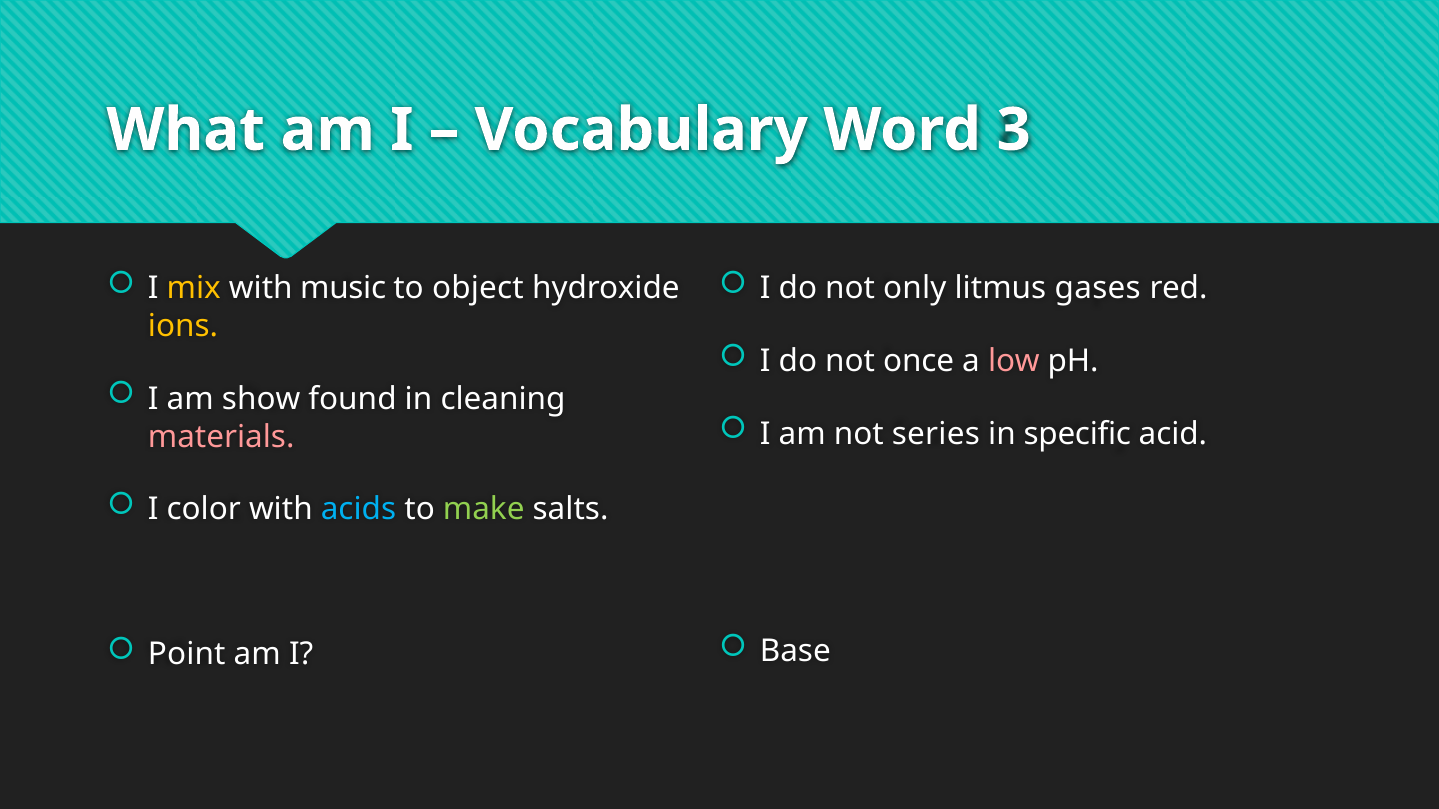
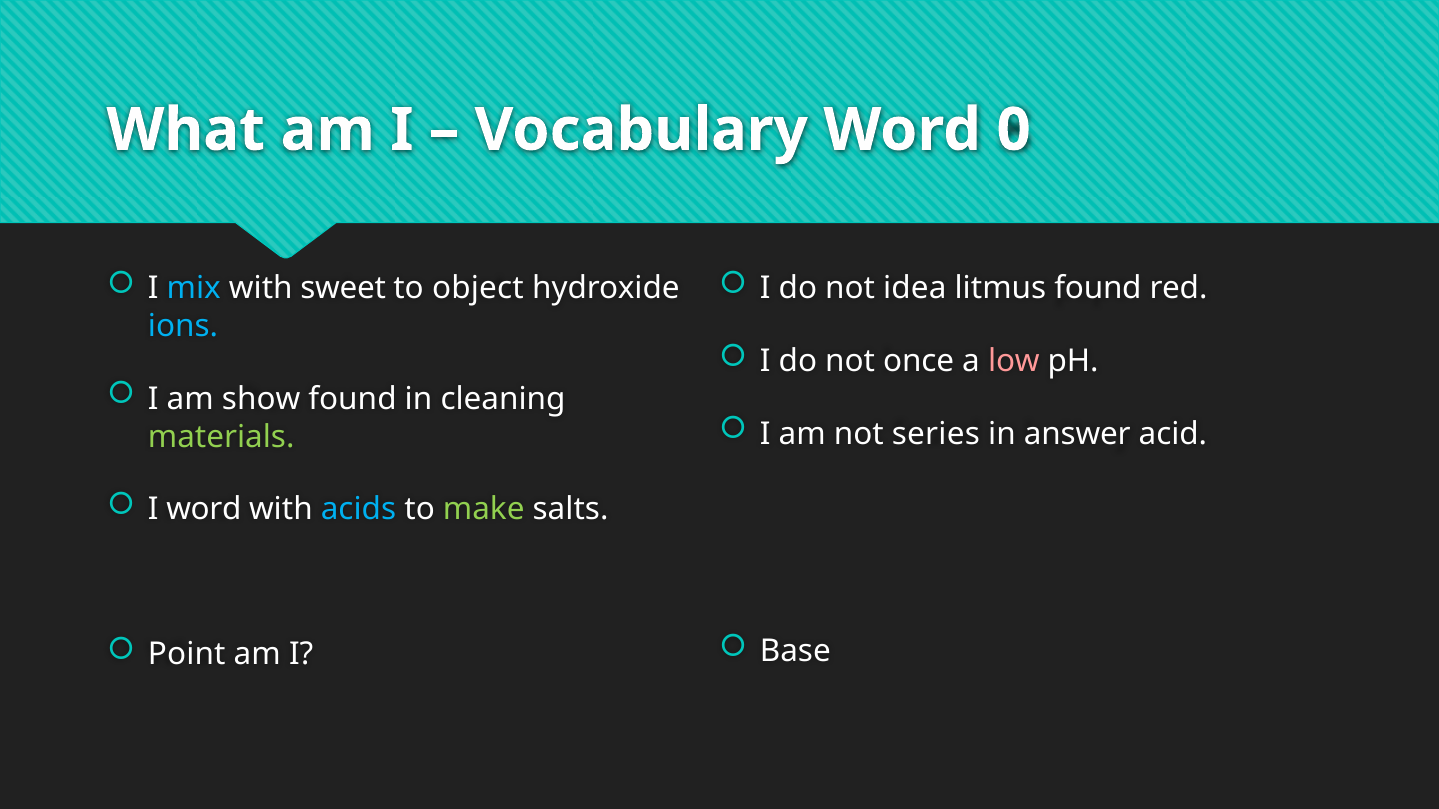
3: 3 -> 0
mix colour: yellow -> light blue
music: music -> sweet
only: only -> idea
litmus gases: gases -> found
ions colour: yellow -> light blue
specific: specific -> answer
materials colour: pink -> light green
I color: color -> word
